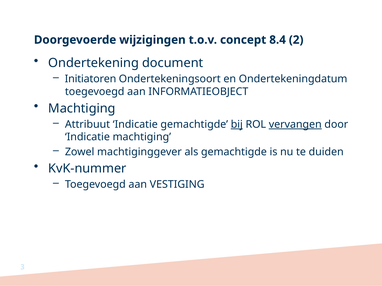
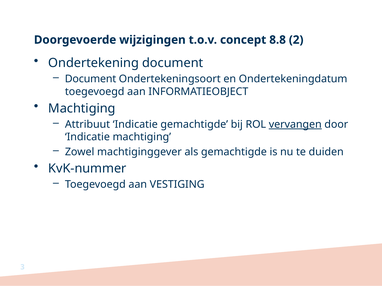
8.4: 8.4 -> 8.8
Initiatoren at (91, 79): Initiatoren -> Document
bij underline: present -> none
